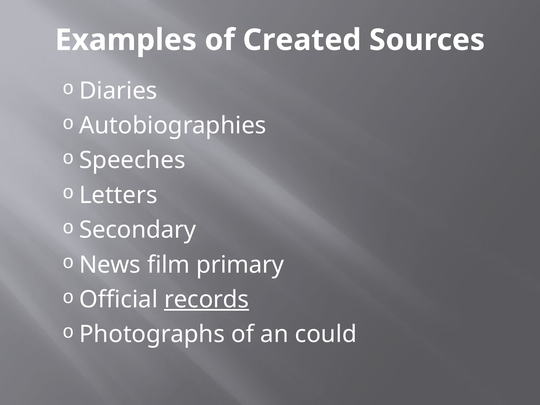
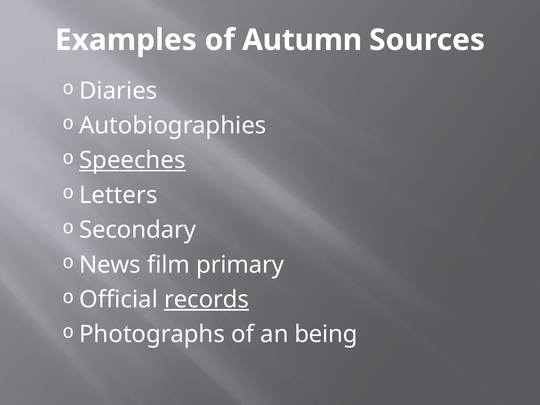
Created: Created -> Autumn
Speeches underline: none -> present
could: could -> being
